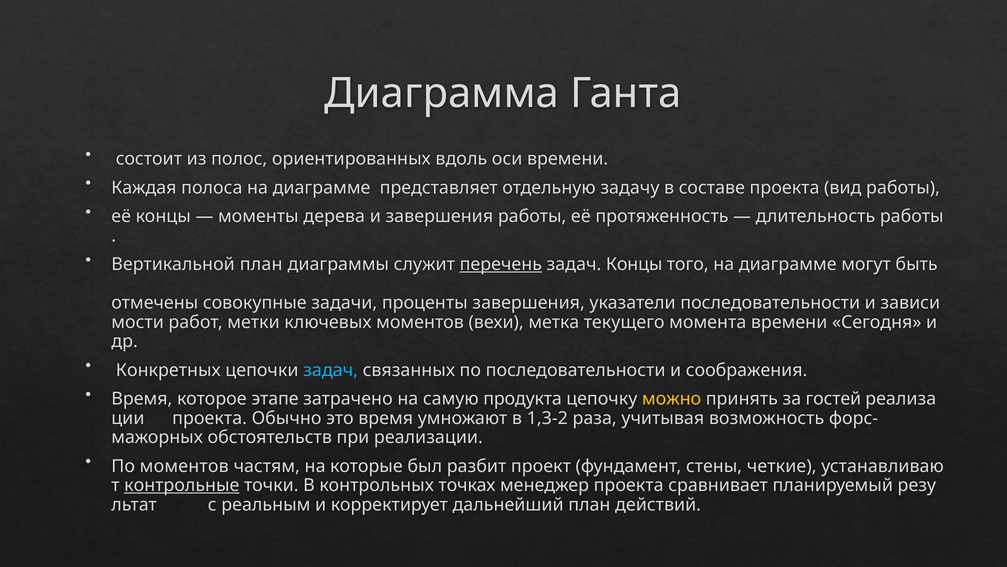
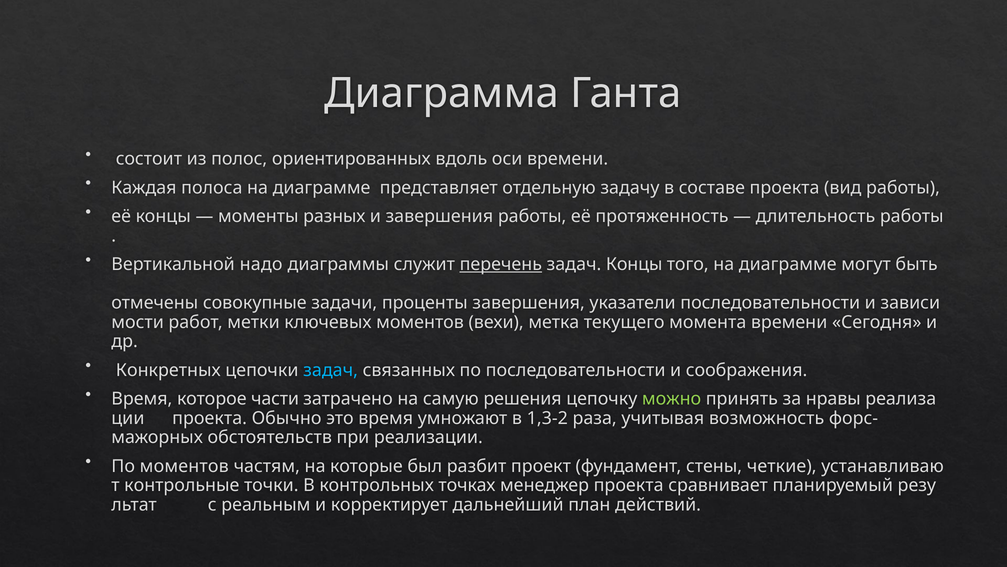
дерева: дерева -> разных
Вертикальной план: план -> надо
этапе: этапе -> части
продукта: продукта -> решения
можно colour: yellow -> light green
гостей: гостей -> нравы
контрольные underline: present -> none
